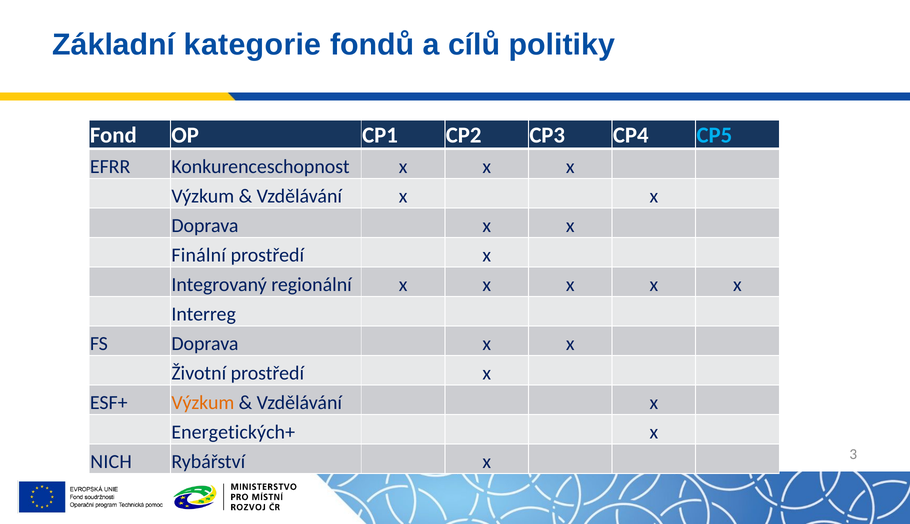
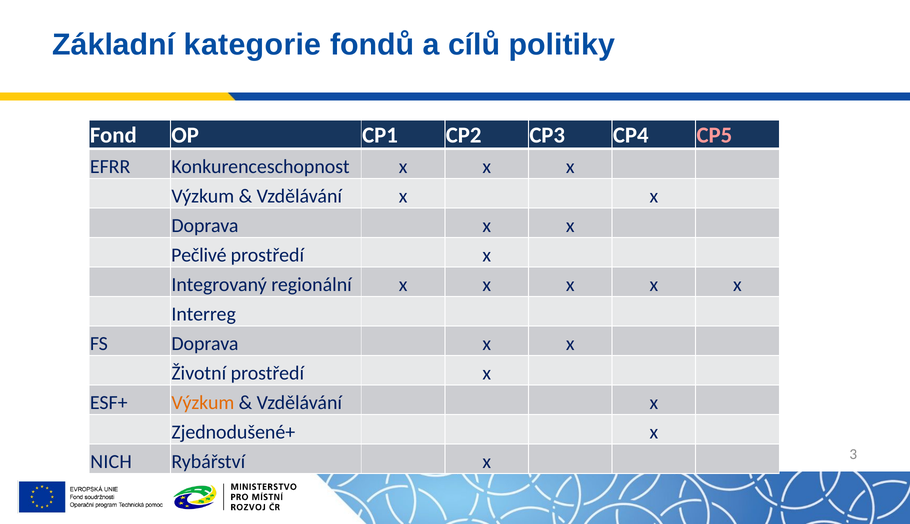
CP5 colour: light blue -> pink
Finální: Finální -> Pečlivé
Energetických+: Energetických+ -> Zjednodušené+
